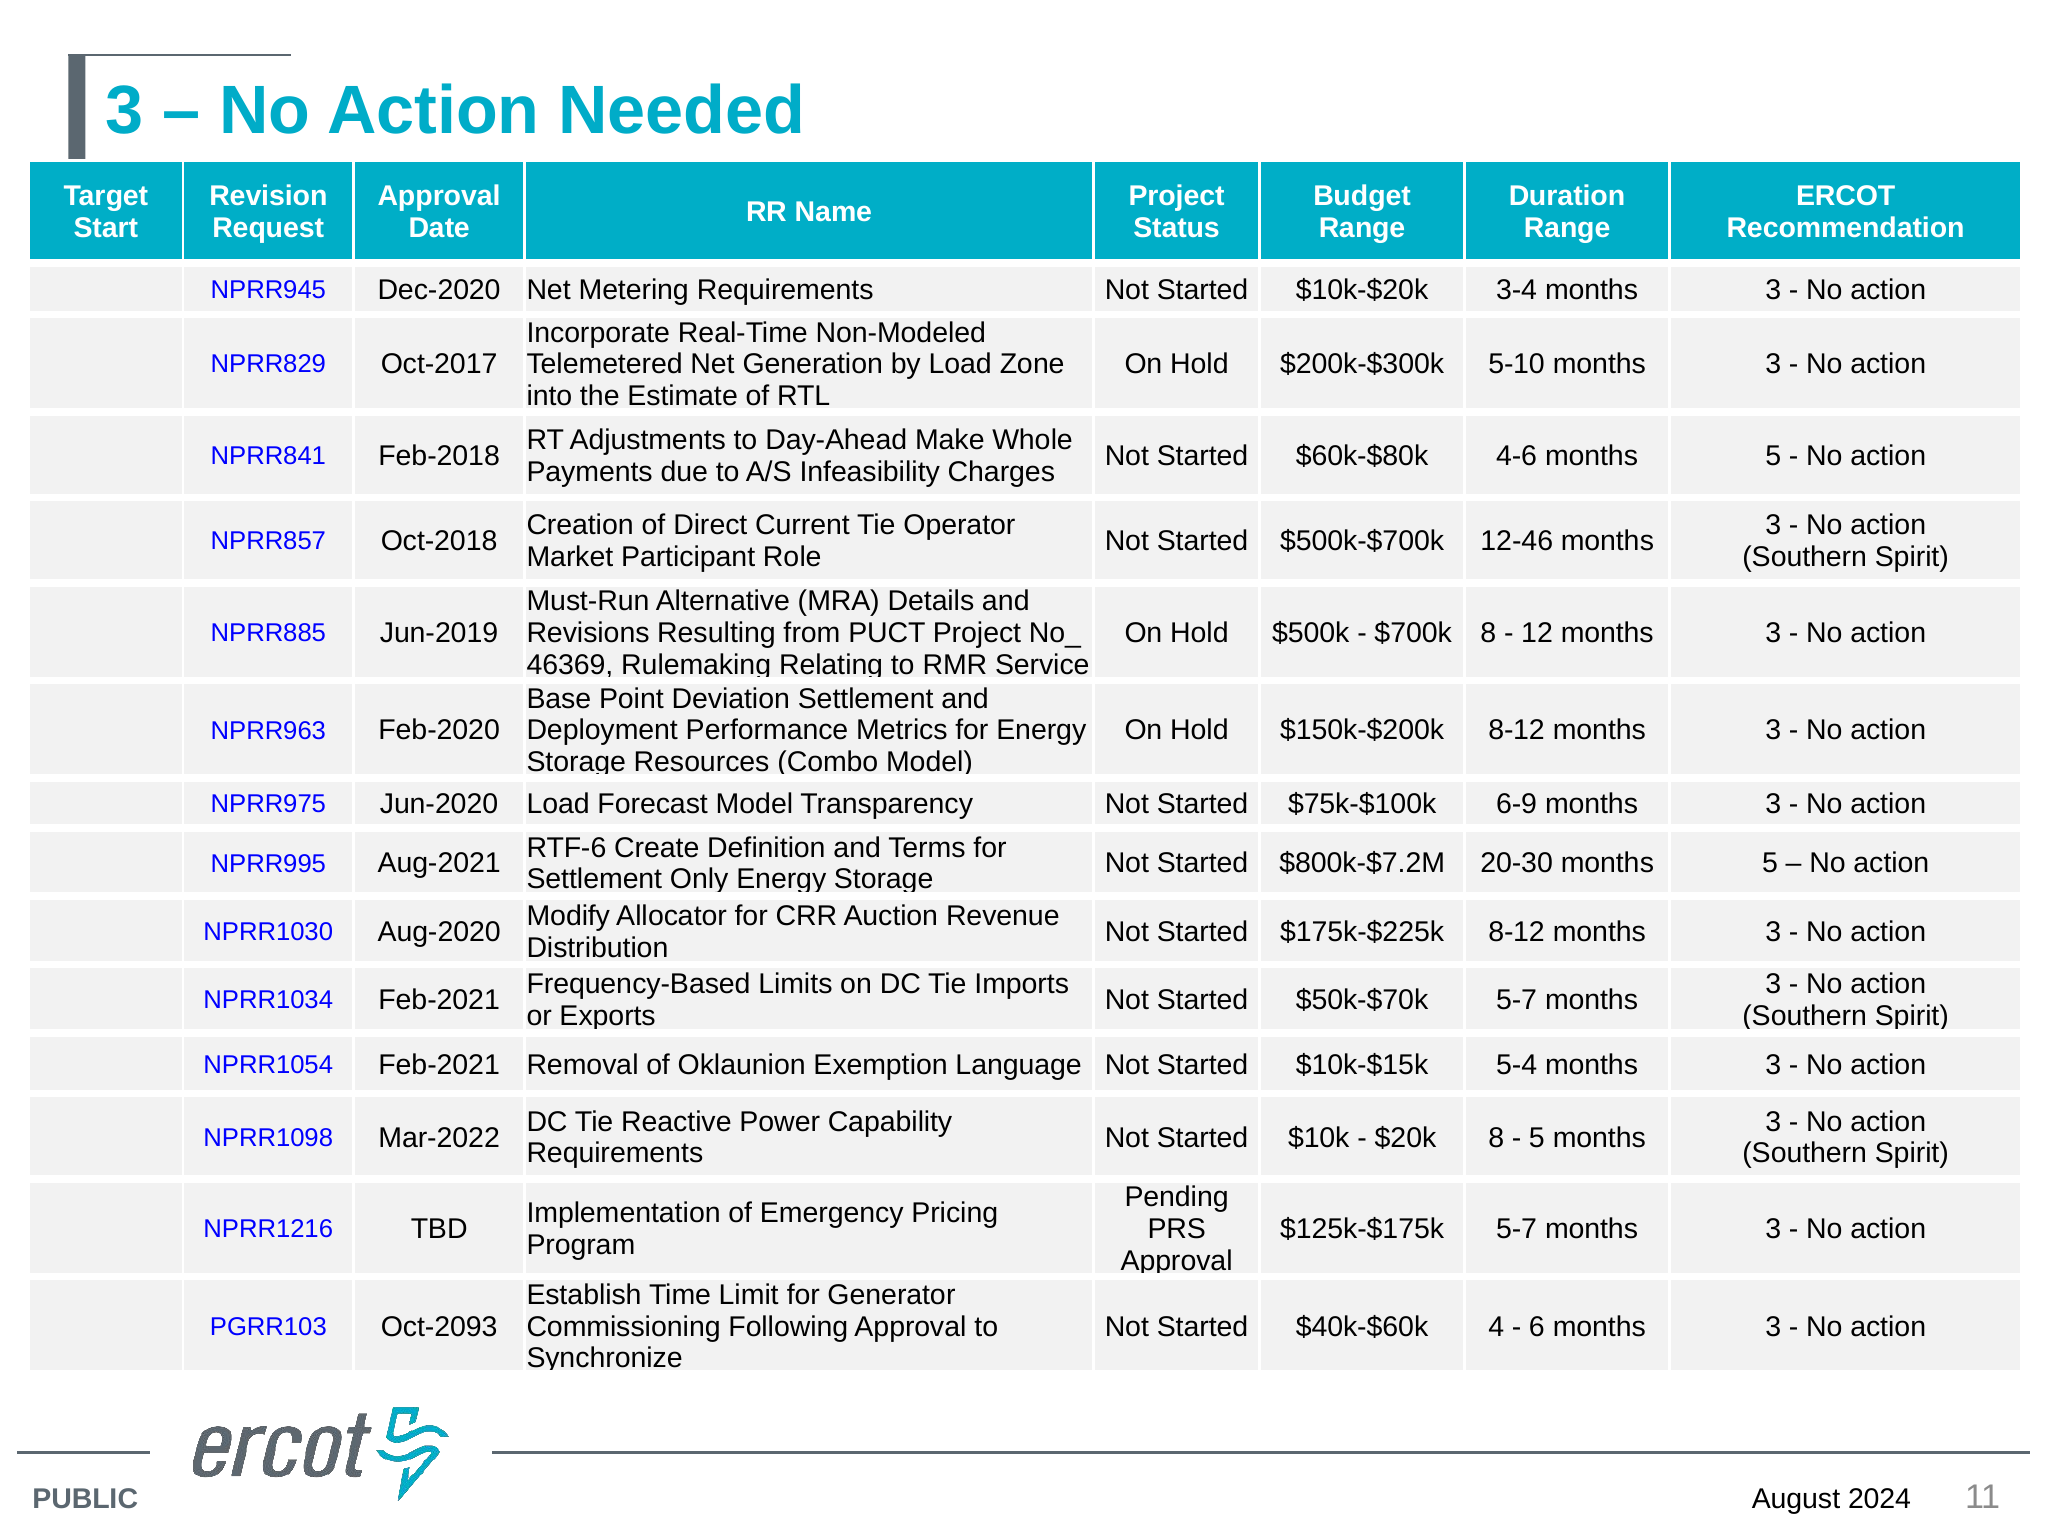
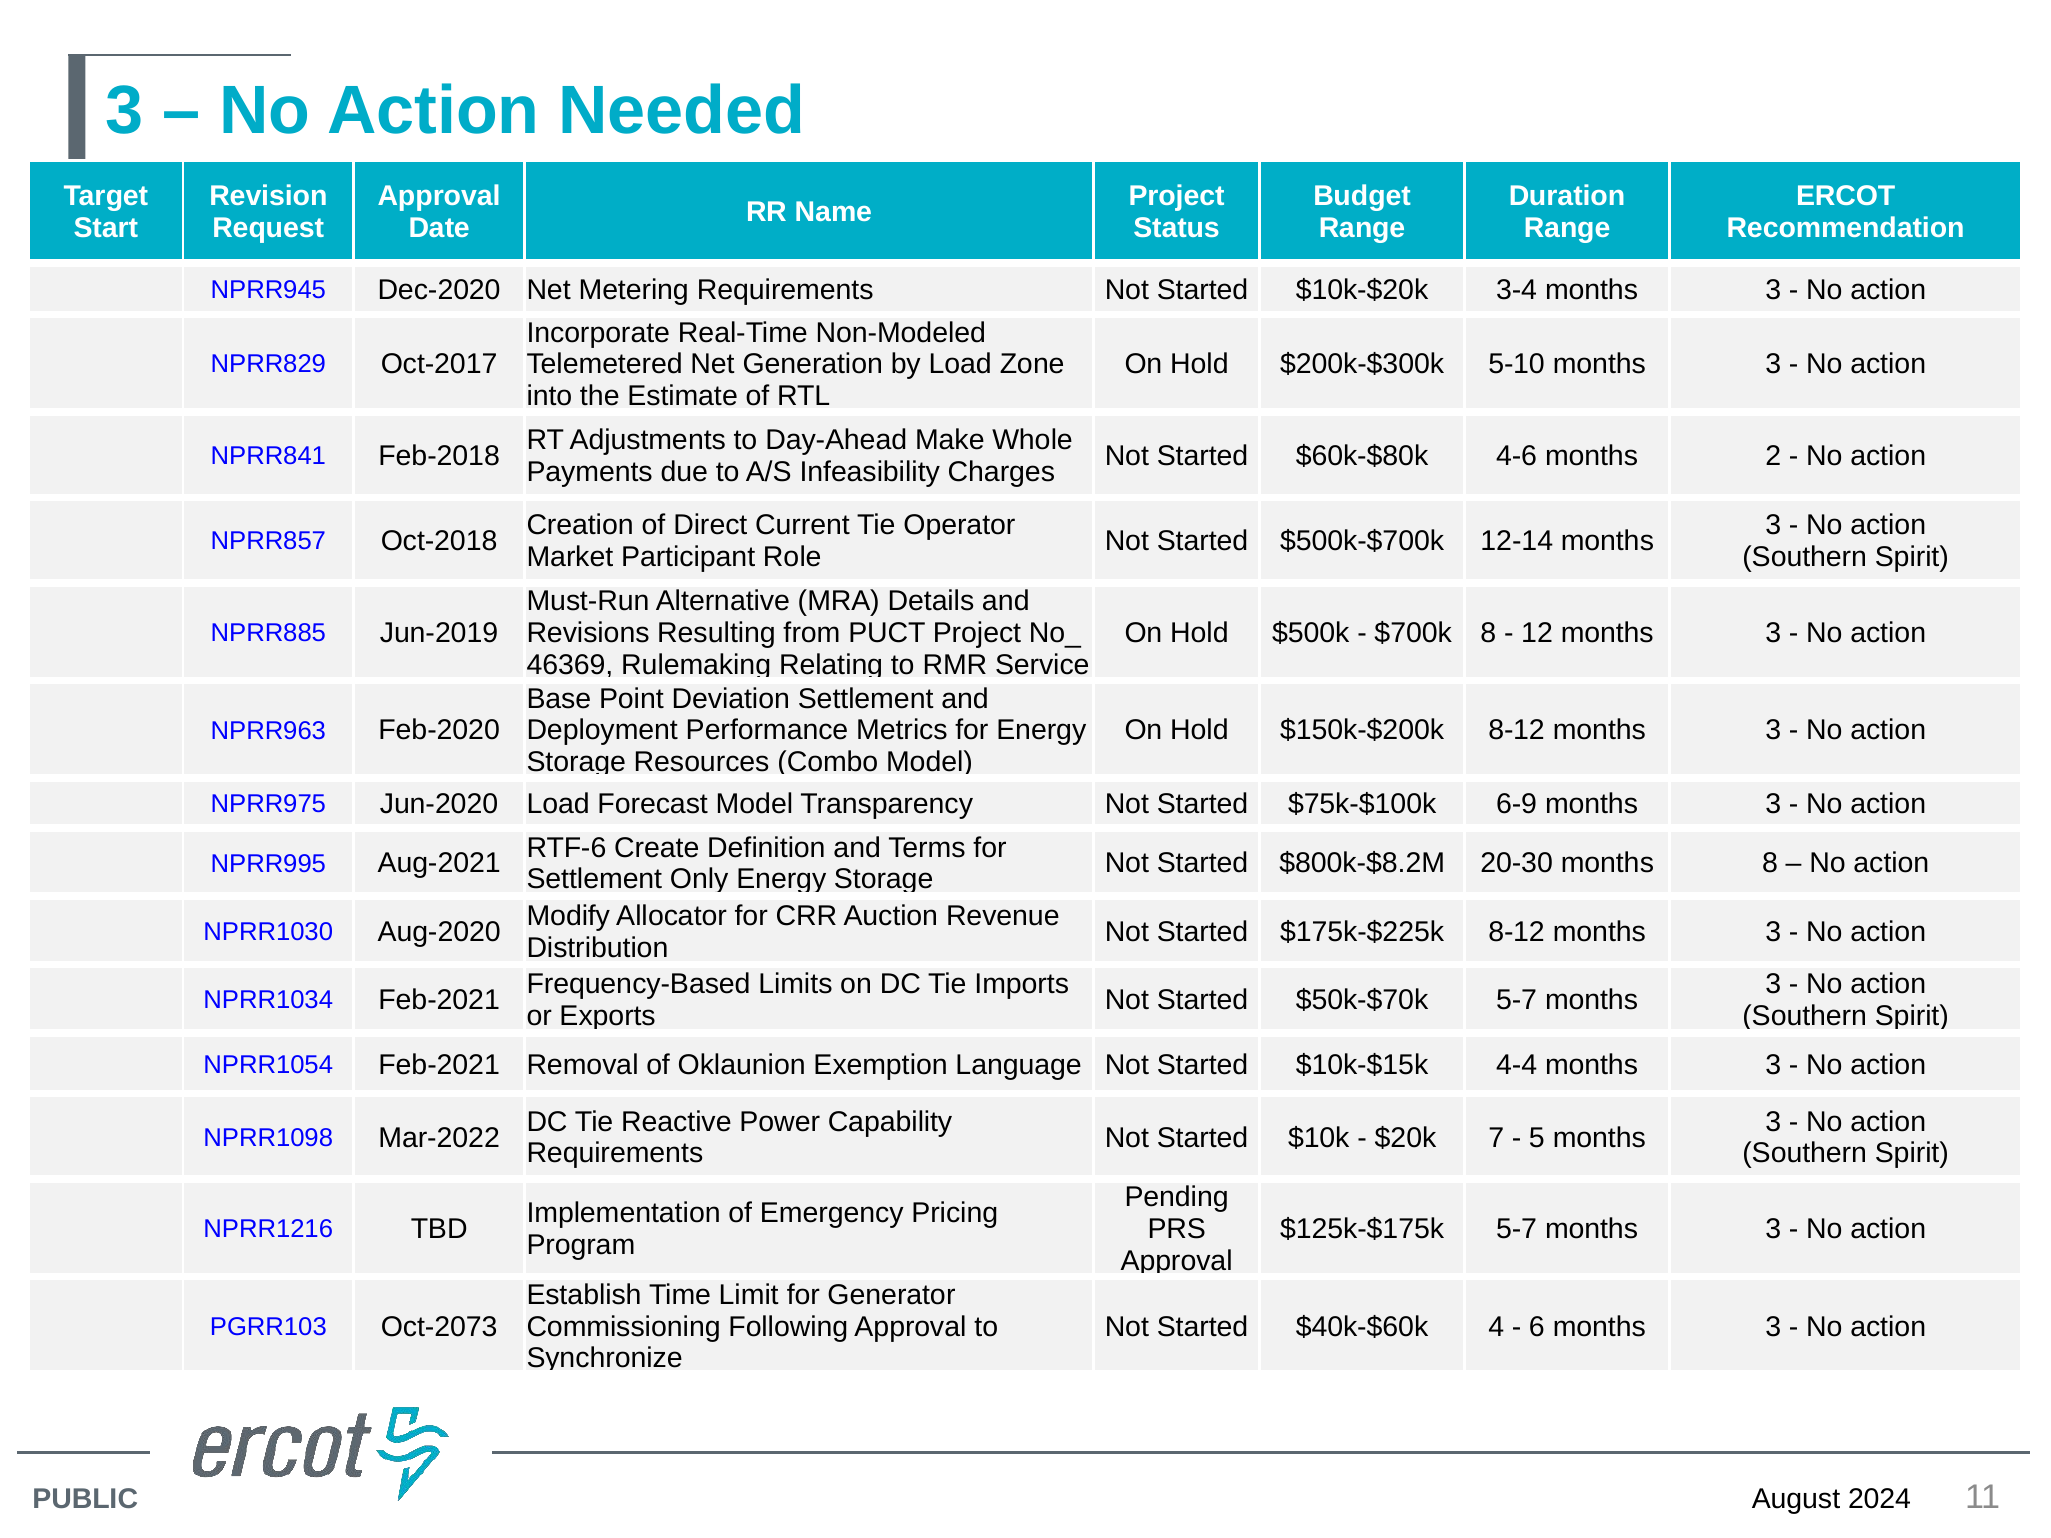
4-6 months 5: 5 -> 2
12-46: 12-46 -> 12-14
$800k-$7.2M: $800k-$7.2M -> $800k-$8.2M
20-30 months 5: 5 -> 8
5-4: 5-4 -> 4-4
$20k 8: 8 -> 7
Oct-2093: Oct-2093 -> Oct-2073
